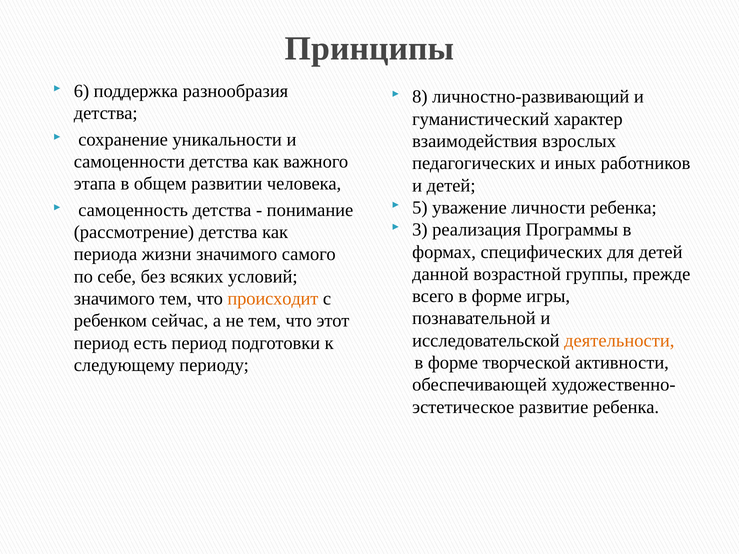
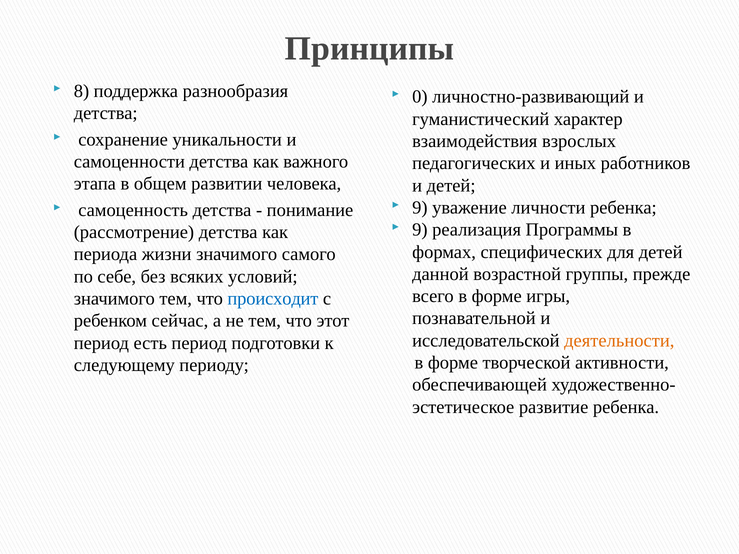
6: 6 -> 8
8: 8 -> 0
5 at (420, 208): 5 -> 9
3 at (420, 230): 3 -> 9
происходит colour: orange -> blue
